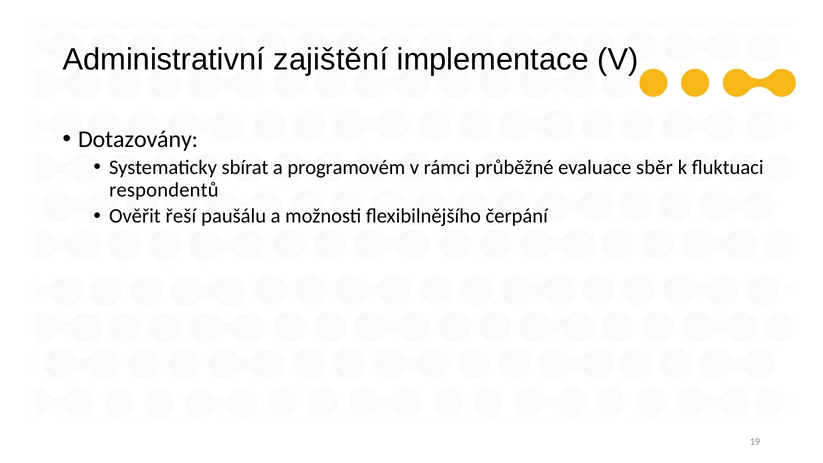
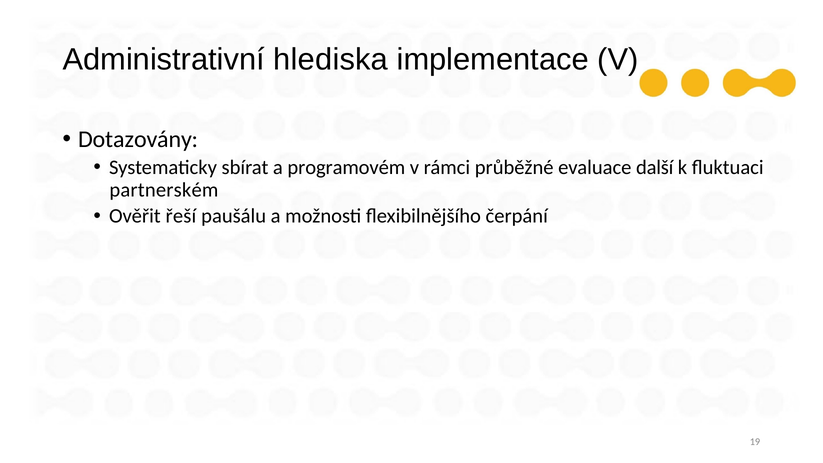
zajištění: zajištění -> hlediska
sběr: sběr -> další
respondentů: respondentů -> partnerském
